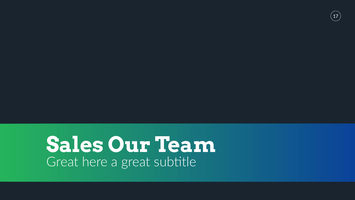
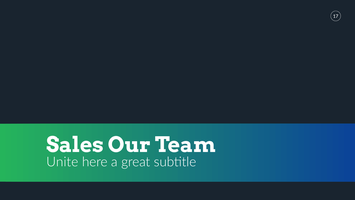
Great at (62, 162): Great -> Unite
